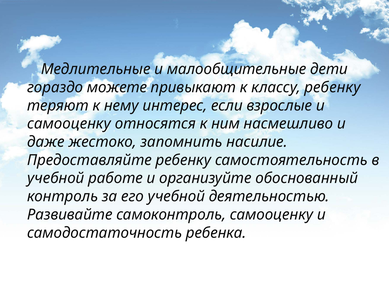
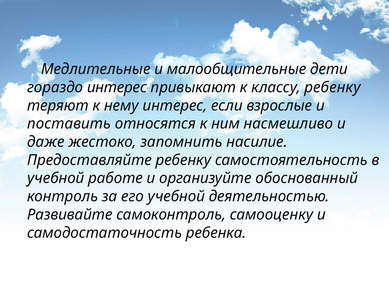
гораздо можете: можете -> интерес
самооценку at (69, 124): самооценку -> поставить
